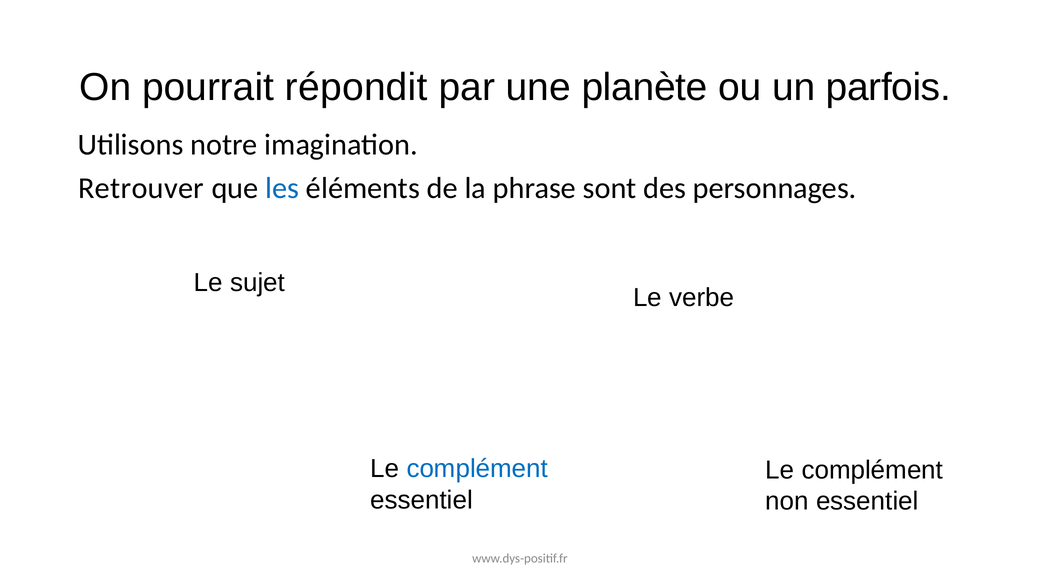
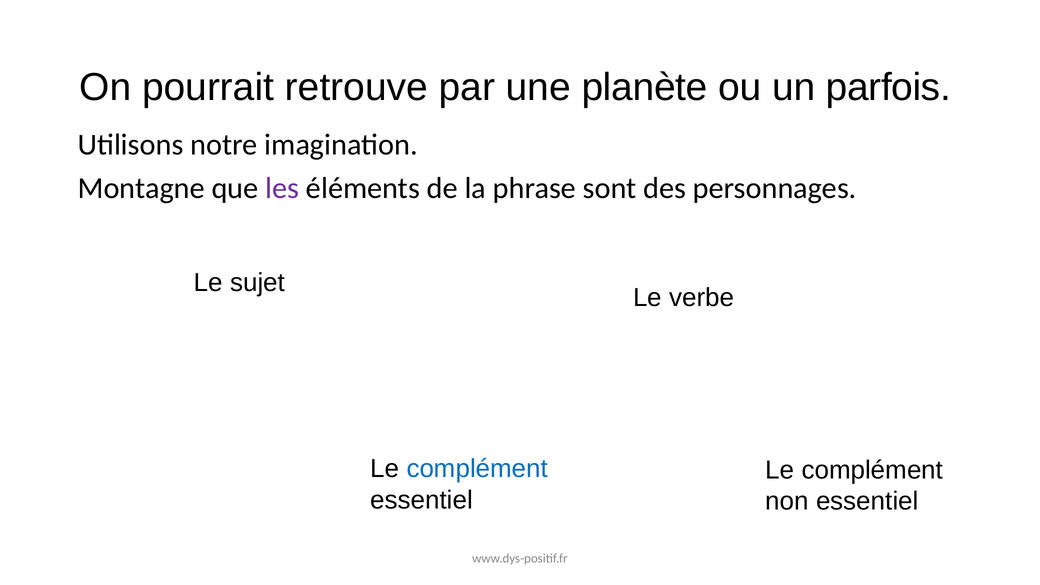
répondit: répondit -> retrouve
Retrouver: Retrouver -> Montagne
les colour: blue -> purple
